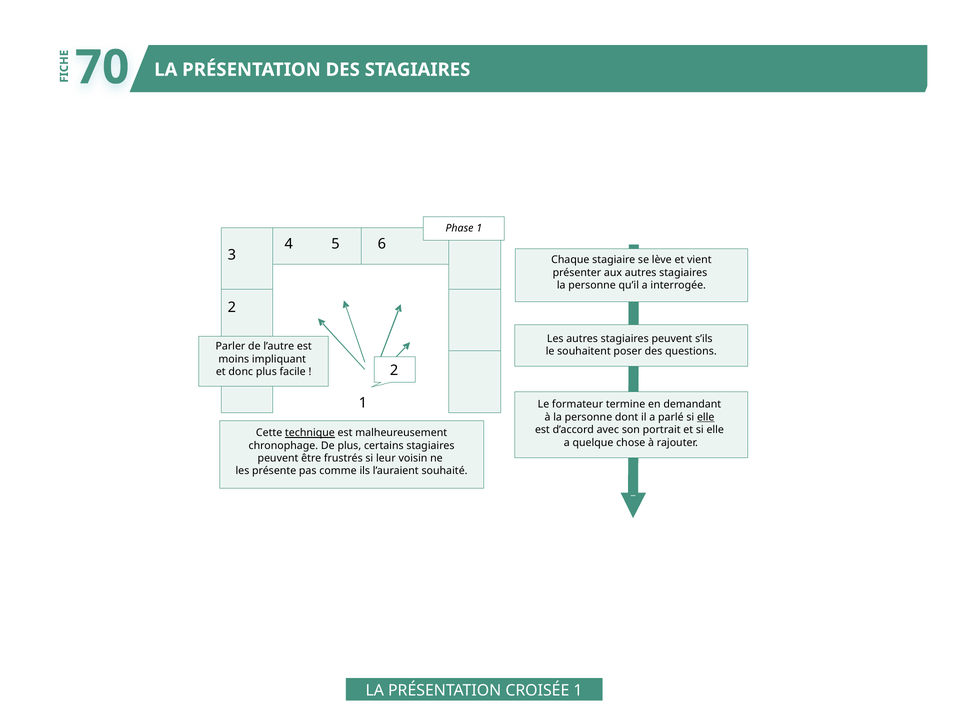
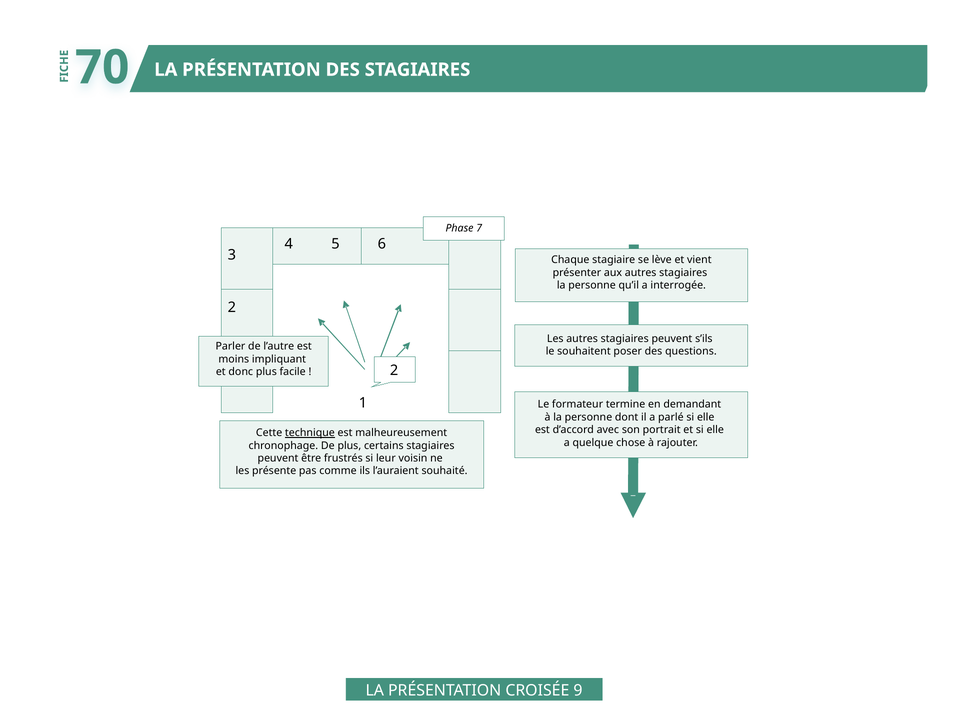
Phase 1: 1 -> 7
elle at (706, 417) underline: present -> none
CROISÉE 1: 1 -> 9
